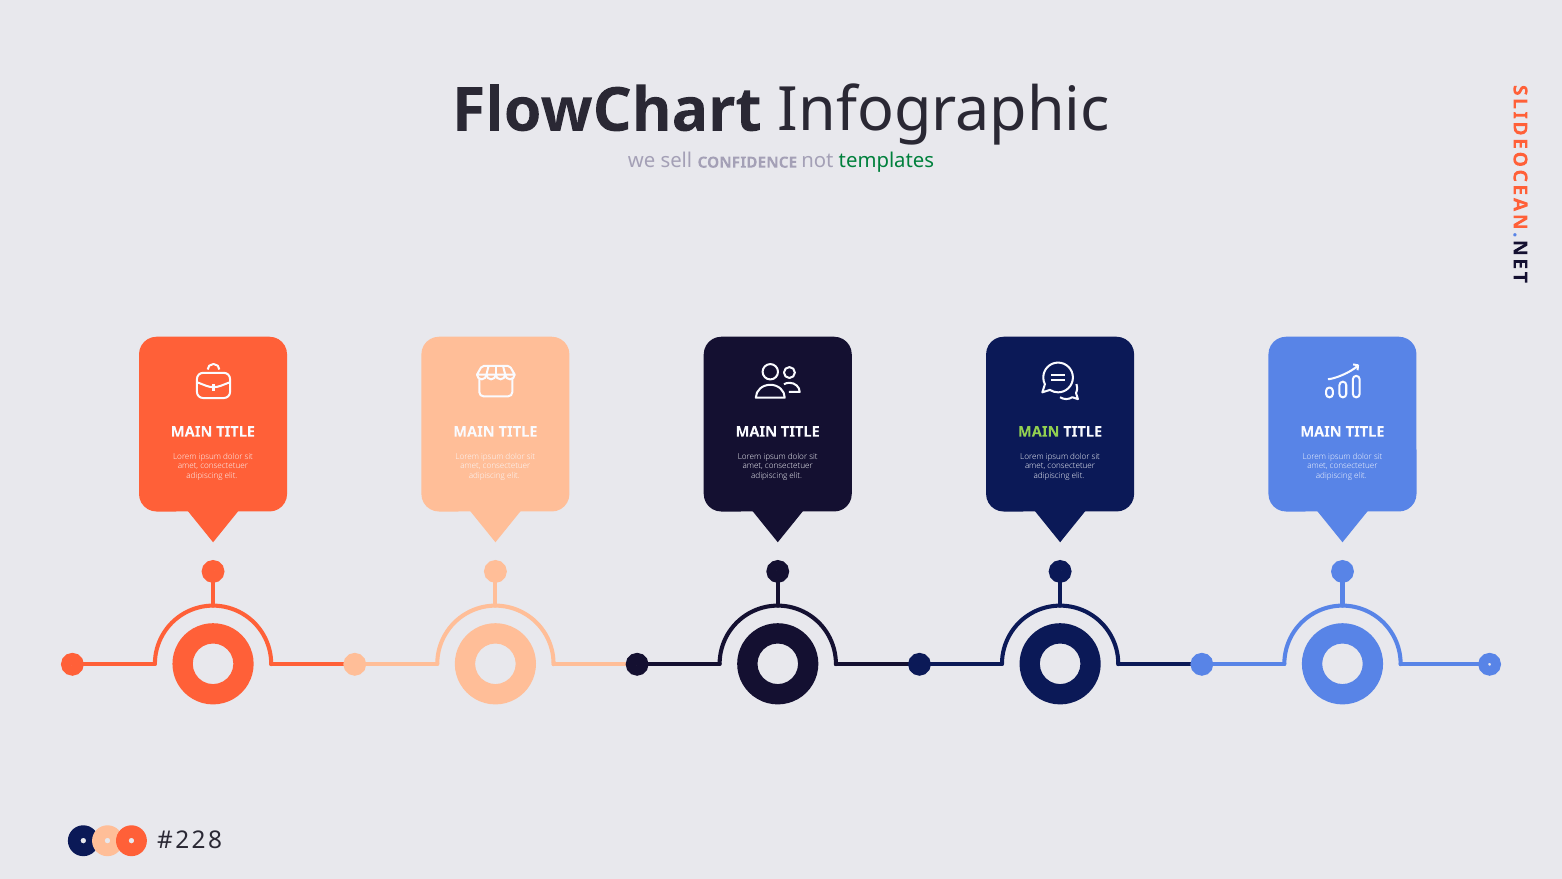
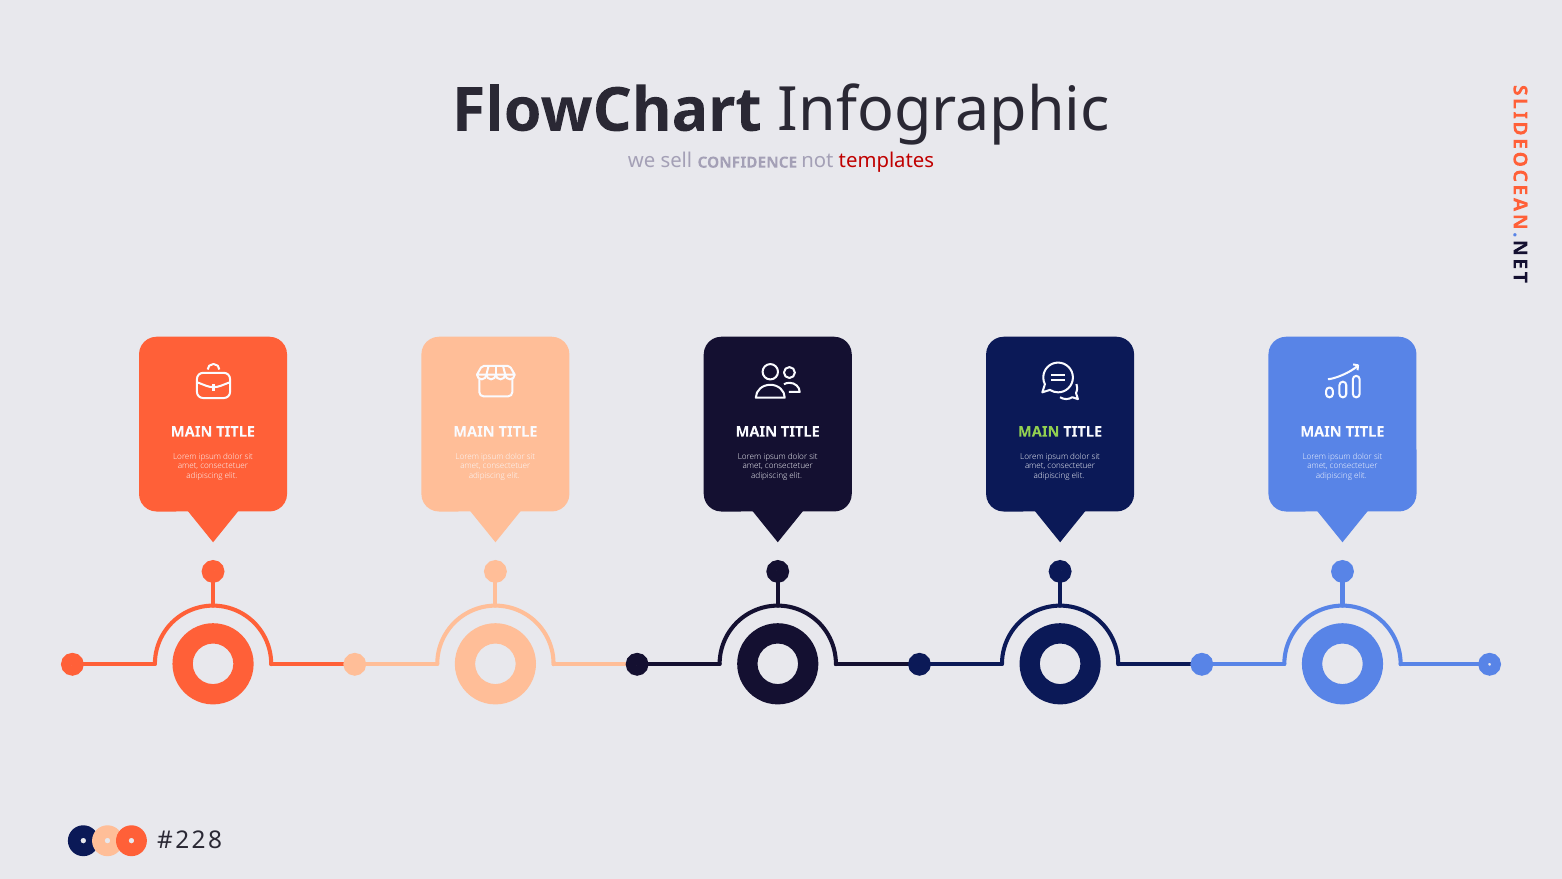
templates colour: green -> red
